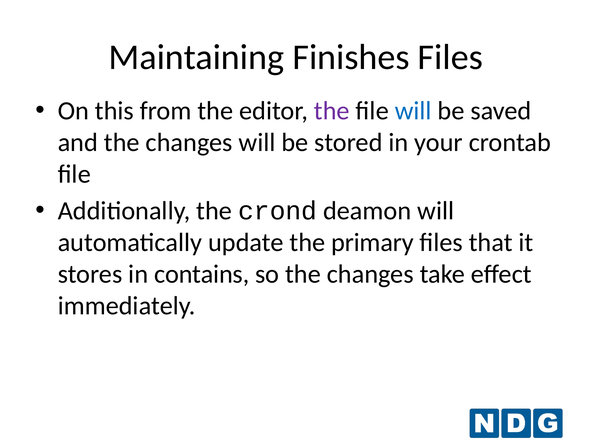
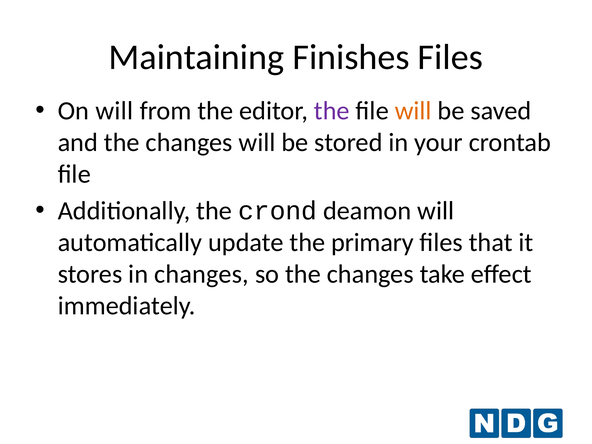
On this: this -> will
will at (413, 111) colour: blue -> orange
in contains: contains -> changes
